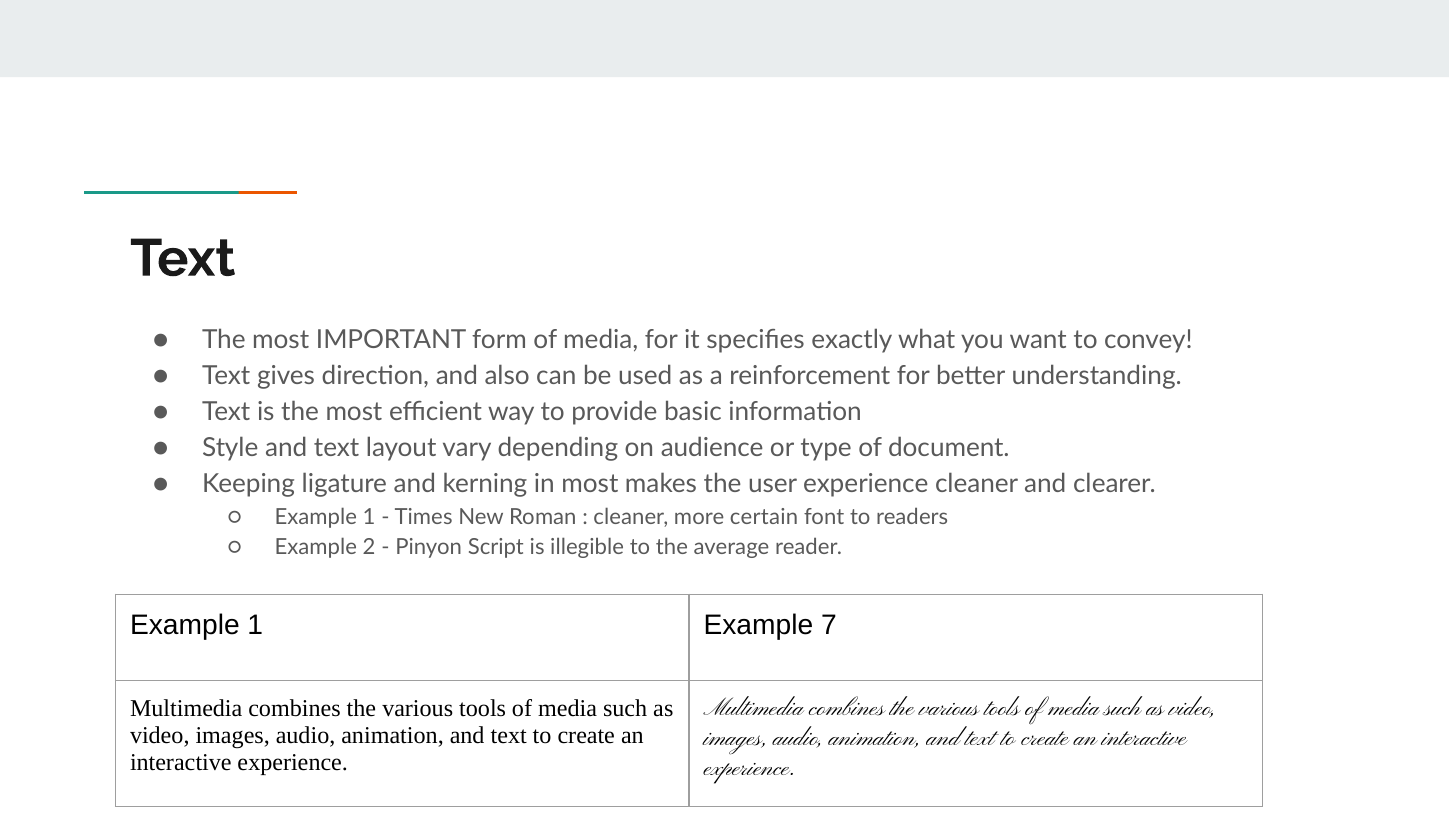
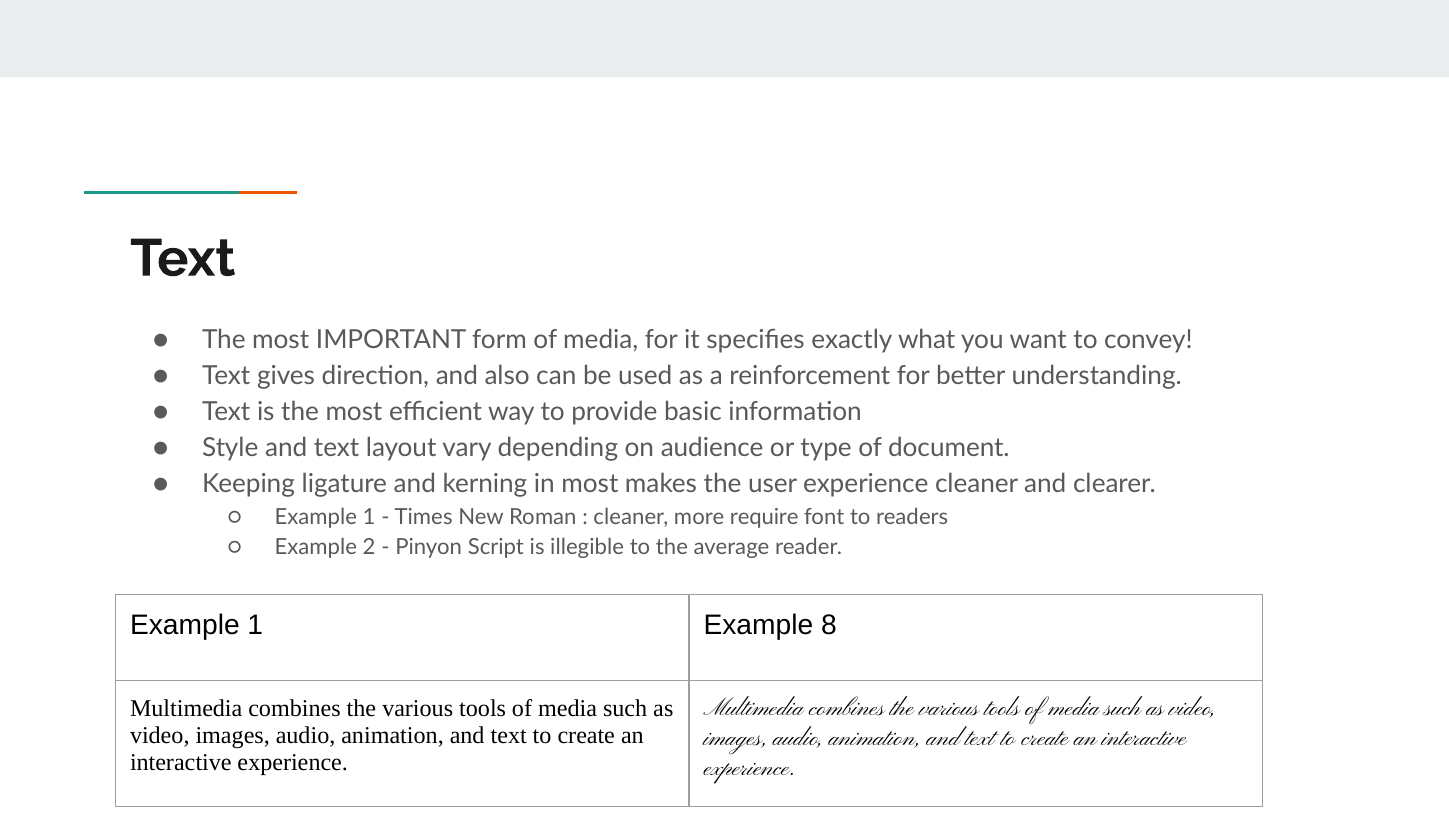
certain: certain -> require
7: 7 -> 8
